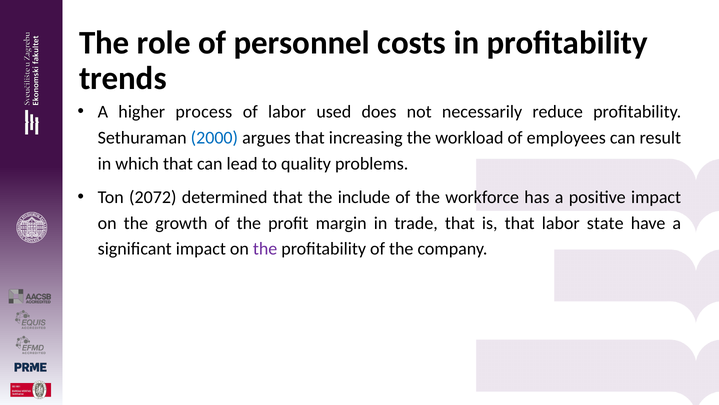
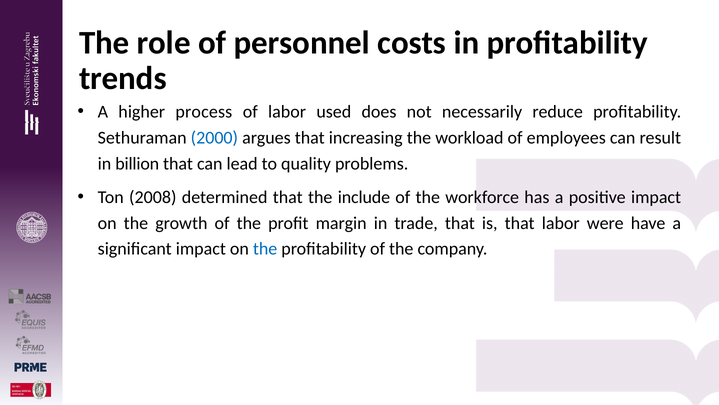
which: which -> billion
2072: 2072 -> 2008
state: state -> were
the at (265, 249) colour: purple -> blue
